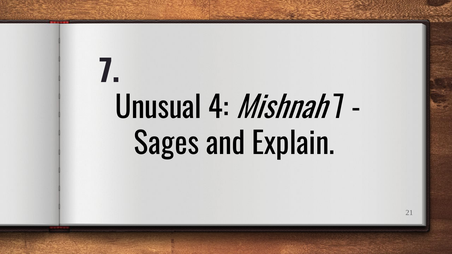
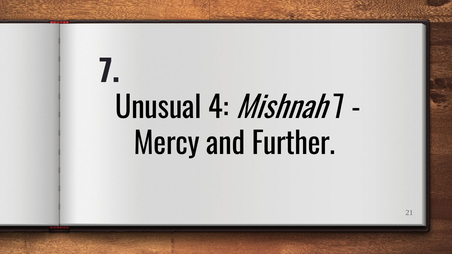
Sages: Sages -> Mercy
Explain: Explain -> Further
